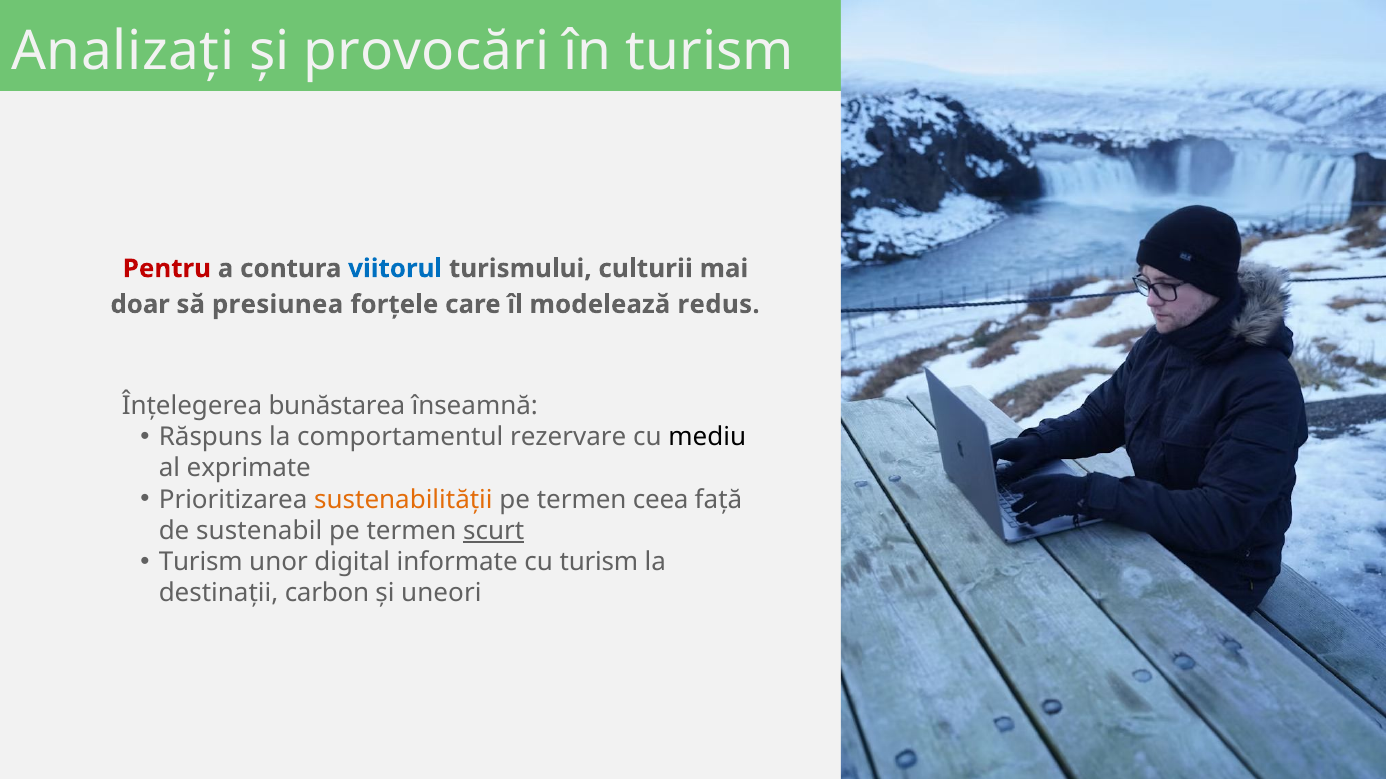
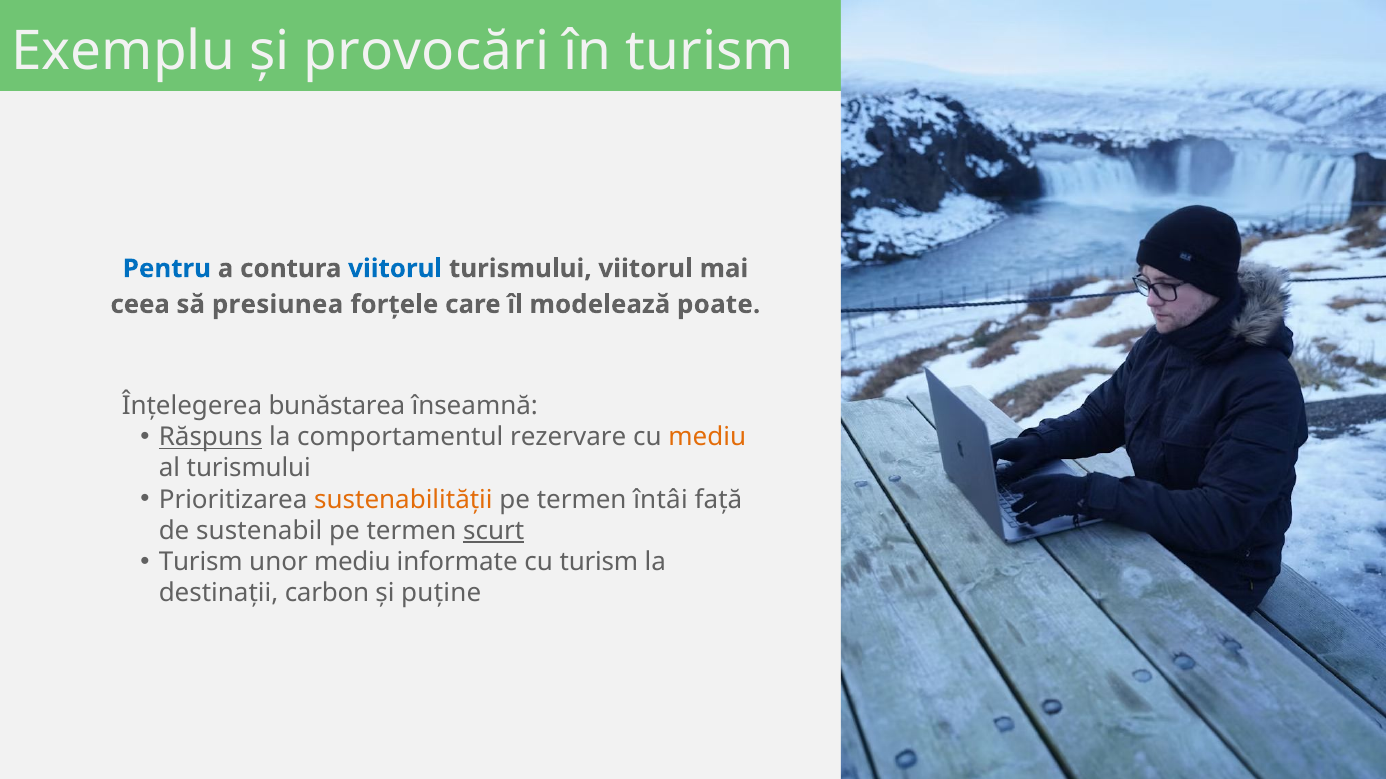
Analizați: Analizați -> Exemplu
Pentru colour: red -> blue
turismului culturii: culturii -> viitorul
doar: doar -> ceea
redus: redus -> poate
Răspuns underline: none -> present
mediu at (707, 438) colour: black -> orange
al exprimate: exprimate -> turismului
ceea: ceea -> întâi
unor digital: digital -> mediu
uneori: uneori -> puține
